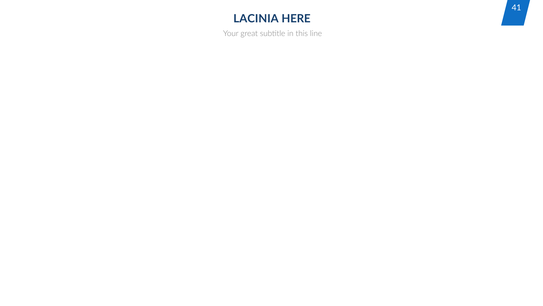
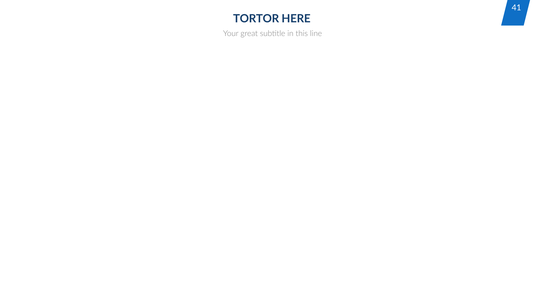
LACINIA: LACINIA -> TORTOR
